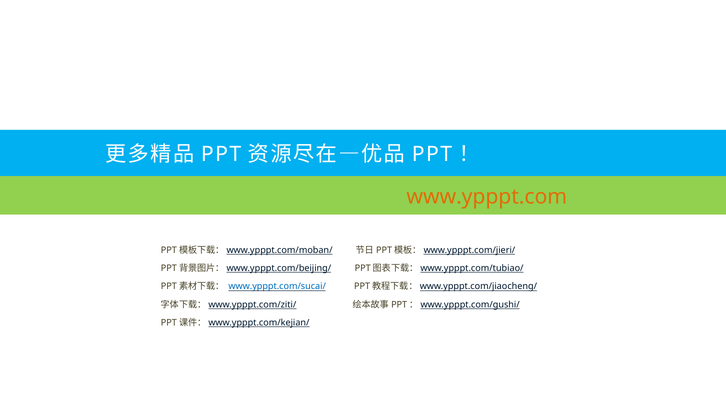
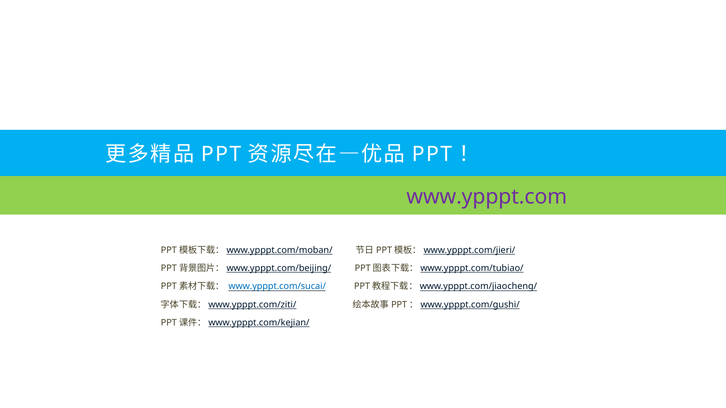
www.ypppt.com colour: orange -> purple
